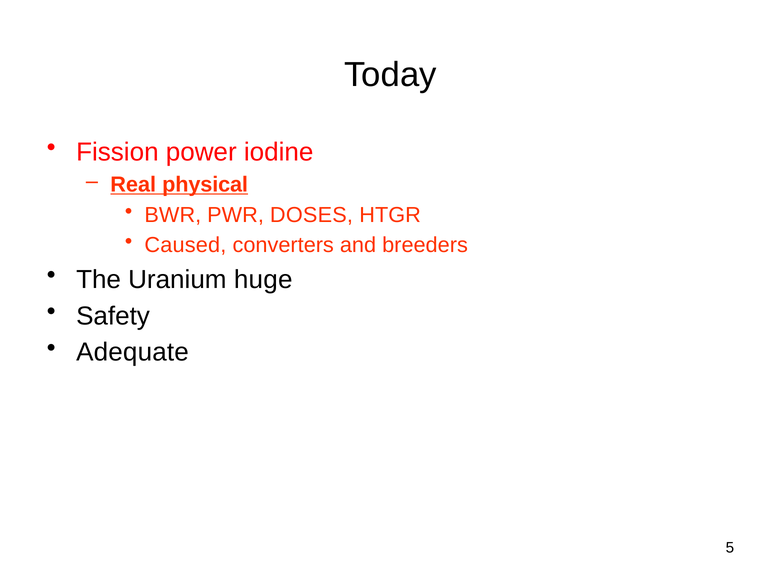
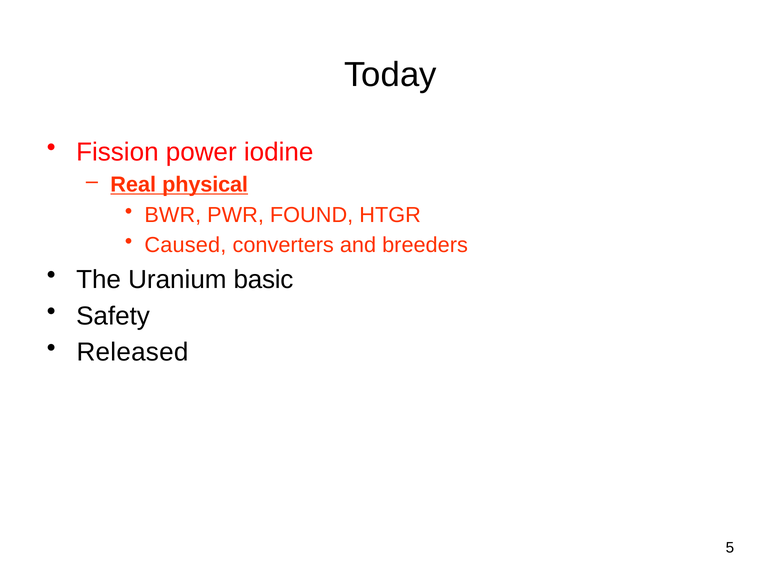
DOSES: DOSES -> FOUND
huge: huge -> basic
Adequate: Adequate -> Released
